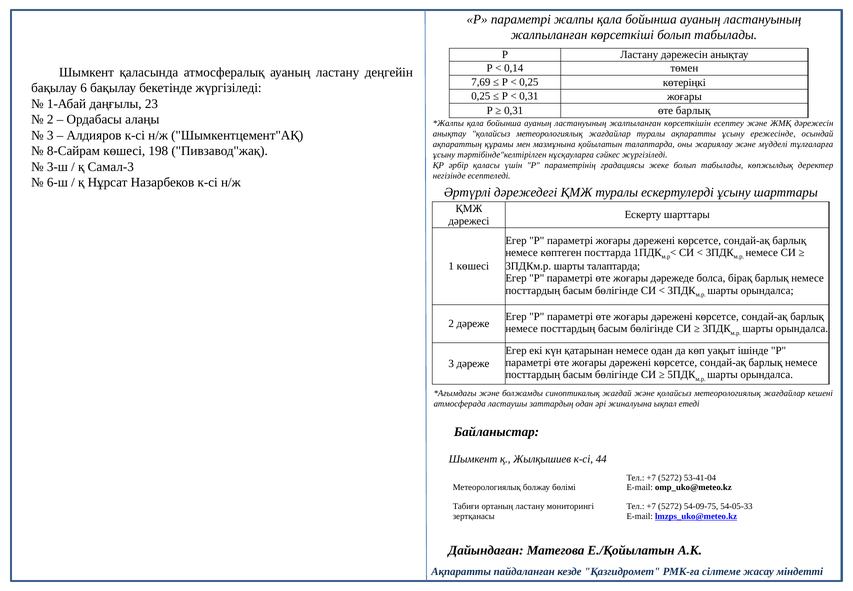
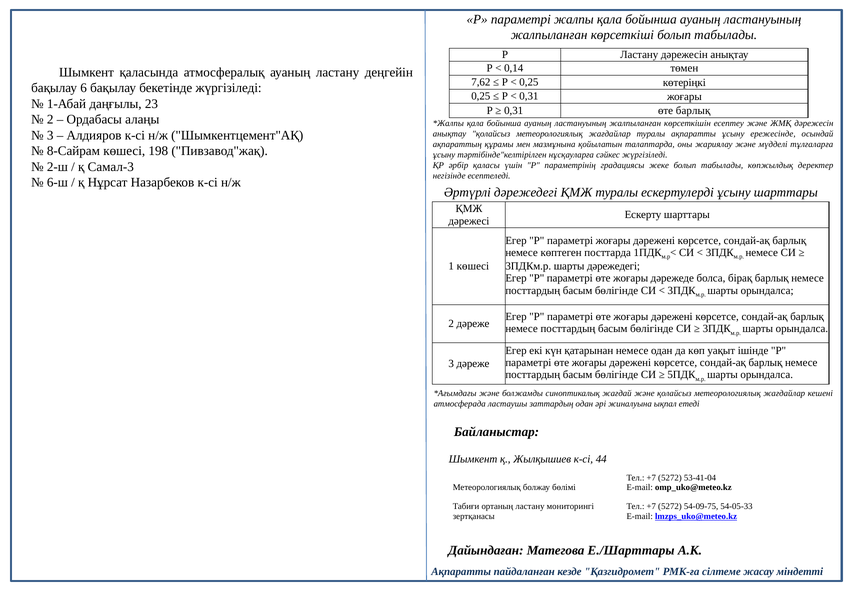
7,69: 7,69 -> 7,62
3-ш: 3-ш -> 2-ш
шарты талаптарда: талаптарда -> дәрежедегі
Е./Қойылатын: Е./Қойылатын -> Е./Шарттары
